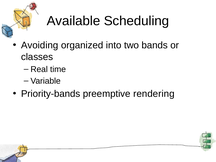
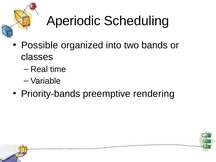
Available: Available -> Aperiodic
Avoiding: Avoiding -> Possible
